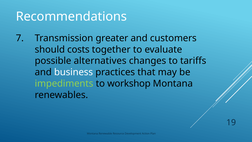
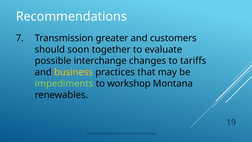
costs: costs -> soon
alternatives: alternatives -> interchange
business colour: white -> yellow
